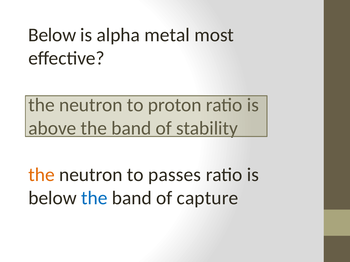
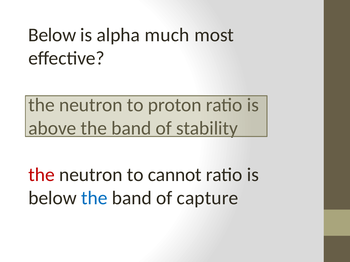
metal: metal -> much
the at (42, 175) colour: orange -> red
passes: passes -> cannot
